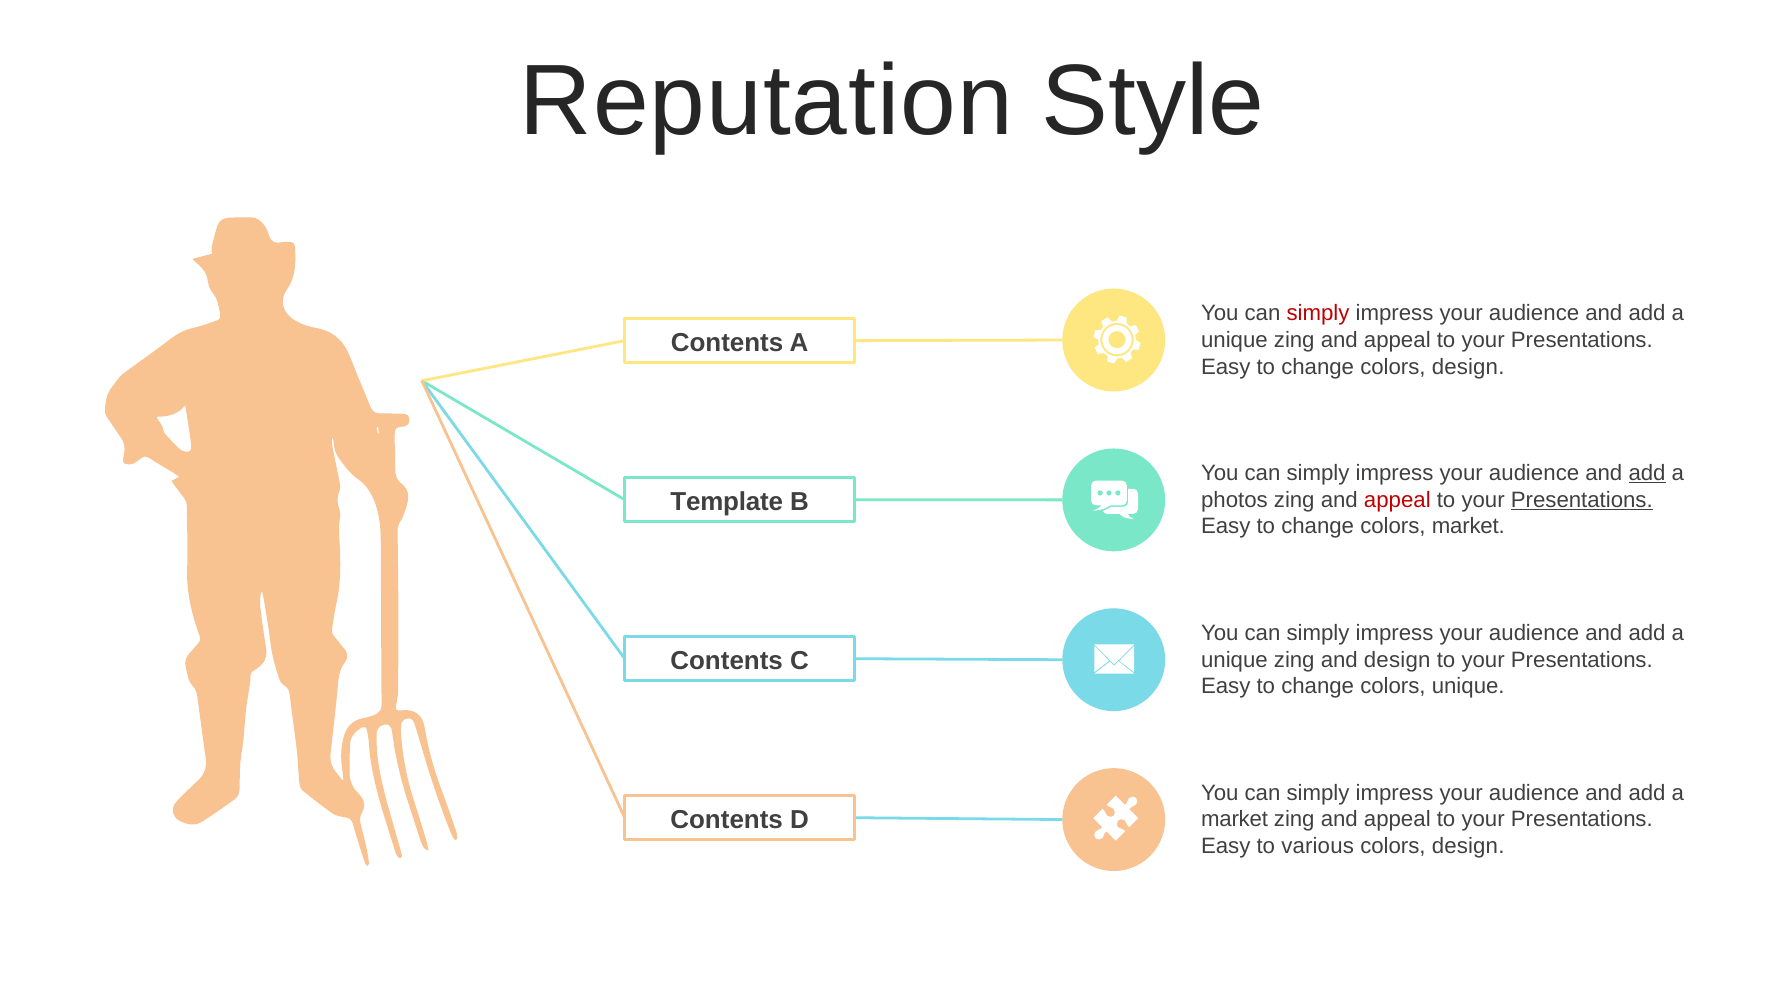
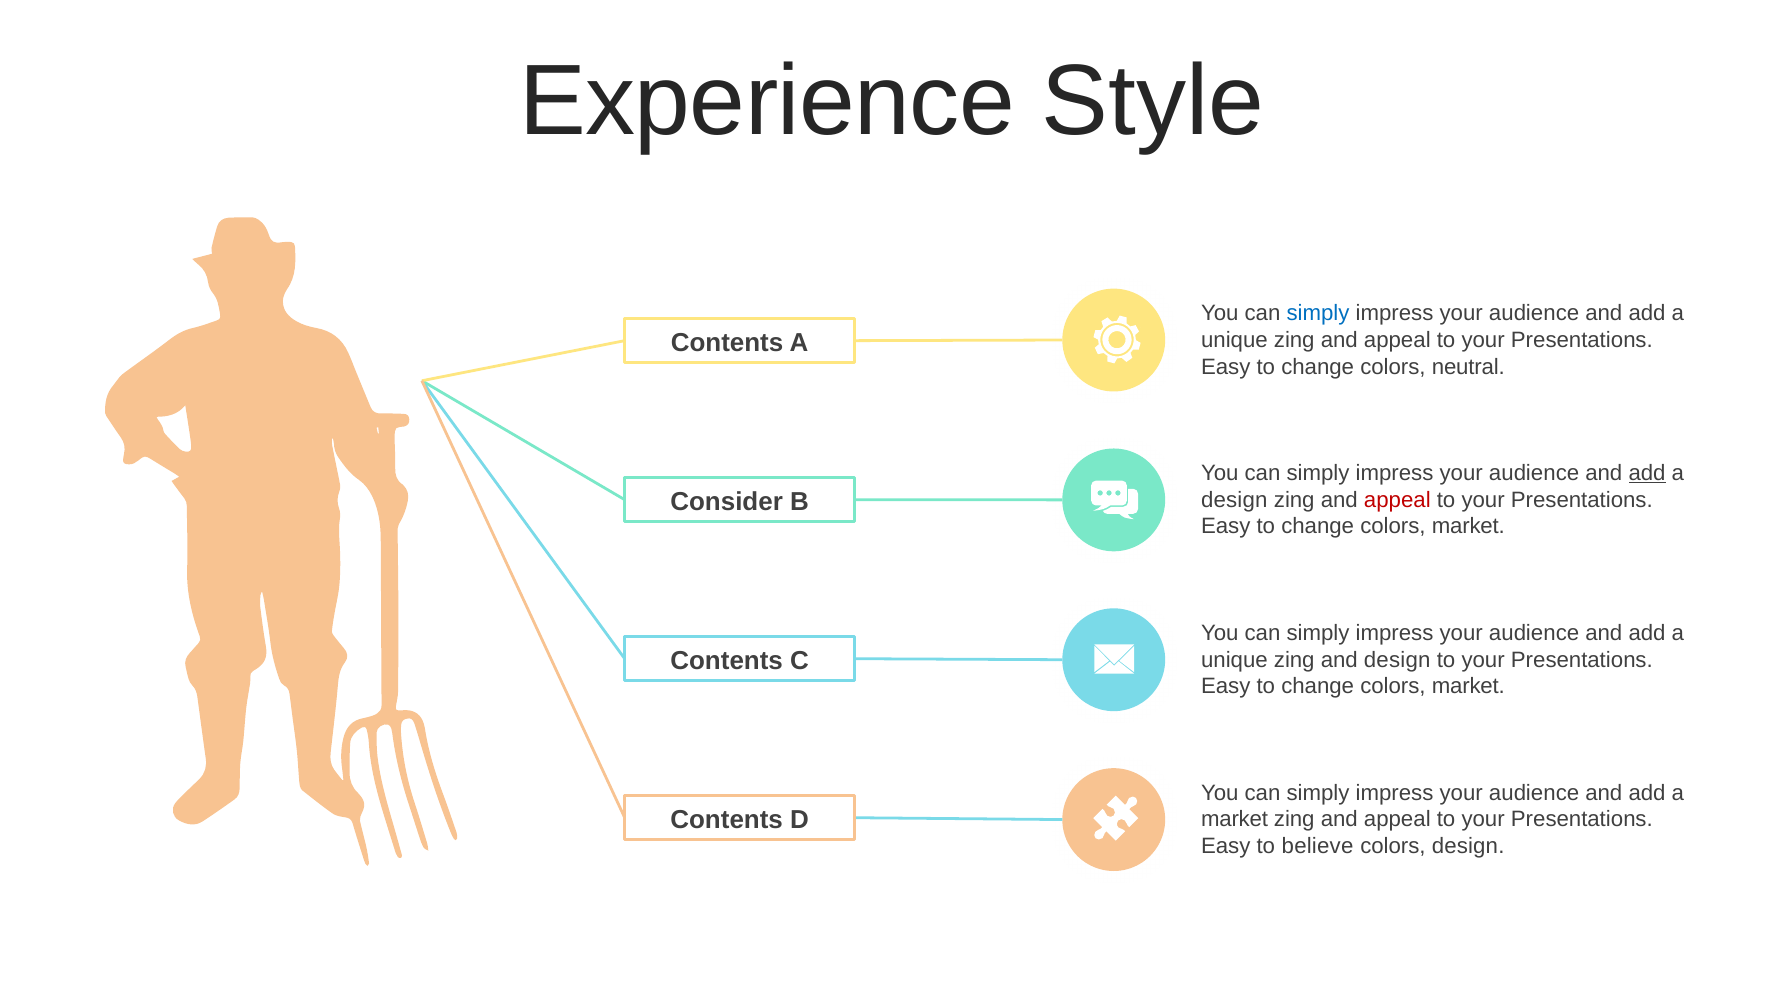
Reputation: Reputation -> Experience
simply at (1318, 313) colour: red -> blue
change colors design: design -> neutral
Template: Template -> Consider
photos at (1234, 500): photos -> design
Presentations at (1582, 500) underline: present -> none
unique at (1468, 687): unique -> market
various: various -> believe
